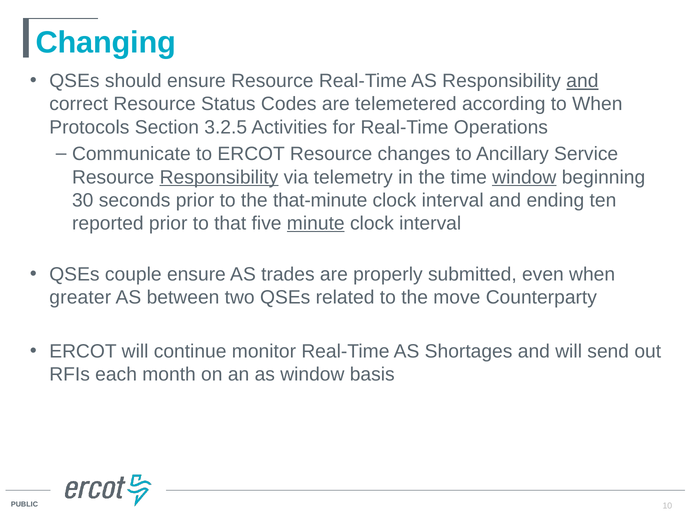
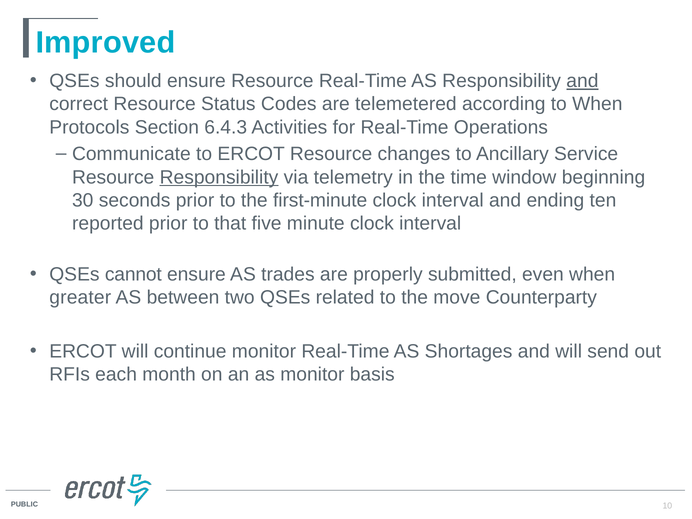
Changing: Changing -> Improved
3.2.5: 3.2.5 -> 6.4.3
window at (524, 177) underline: present -> none
that-minute: that-minute -> first-minute
minute underline: present -> none
couple: couple -> cannot
as window: window -> monitor
